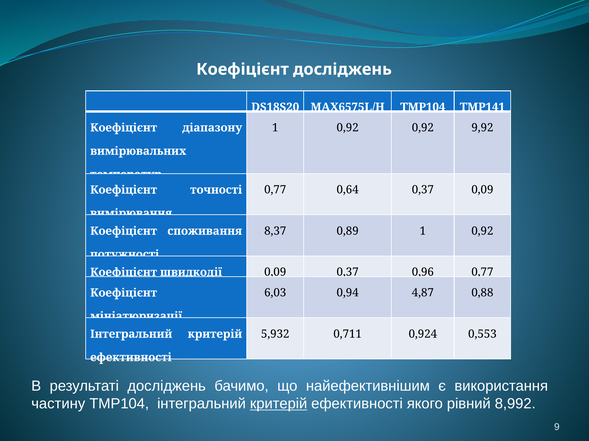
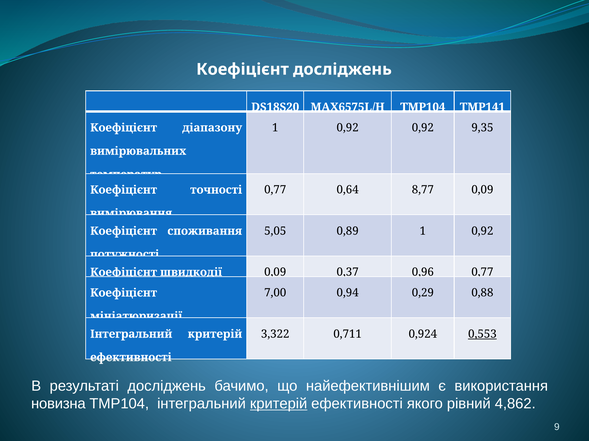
9,92: 9,92 -> 9,35
0,64 0,37: 0,37 -> 8,77
8,37: 8,37 -> 5,05
6,03: 6,03 -> 7,00
4,87: 4,87 -> 0,29
5,932: 5,932 -> 3,322
0,553 underline: none -> present
частину: частину -> новизна
8,992: 8,992 -> 4,862
